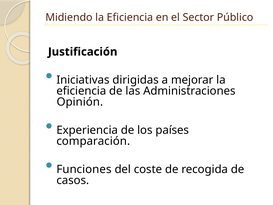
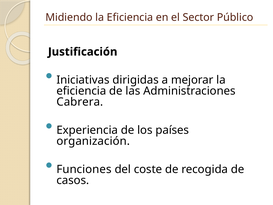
Opinión: Opinión -> Cabrera
comparación: comparación -> organización
